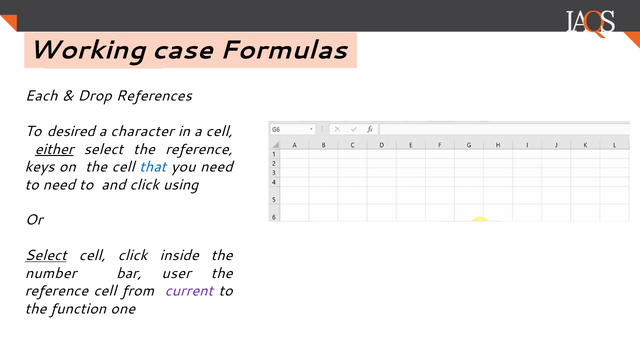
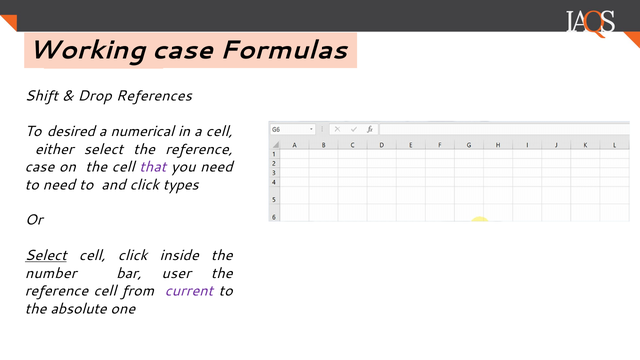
Each: Each -> Shift
character: character -> numerical
either underline: present -> none
keys at (40, 167): keys -> case
that colour: blue -> purple
using: using -> types
function: function -> absolute
